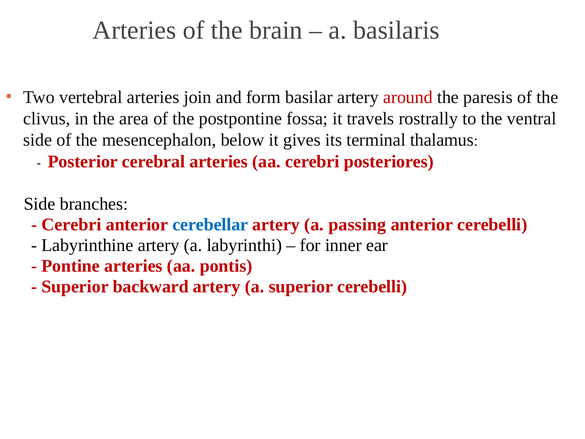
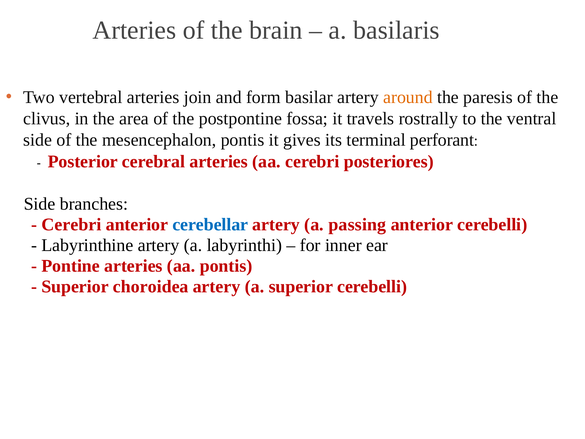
around colour: red -> orange
mesencephalon below: below -> pontis
thalamus: thalamus -> perforant
backward: backward -> choroidea
